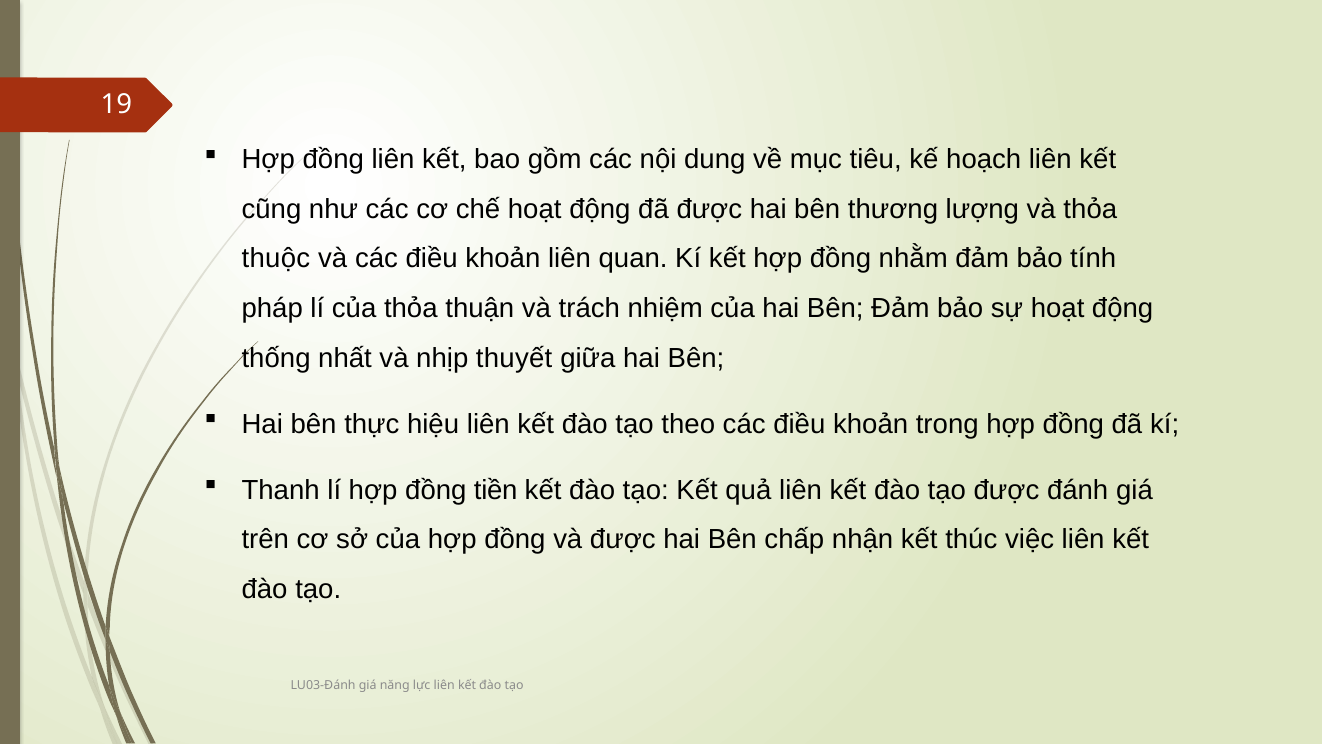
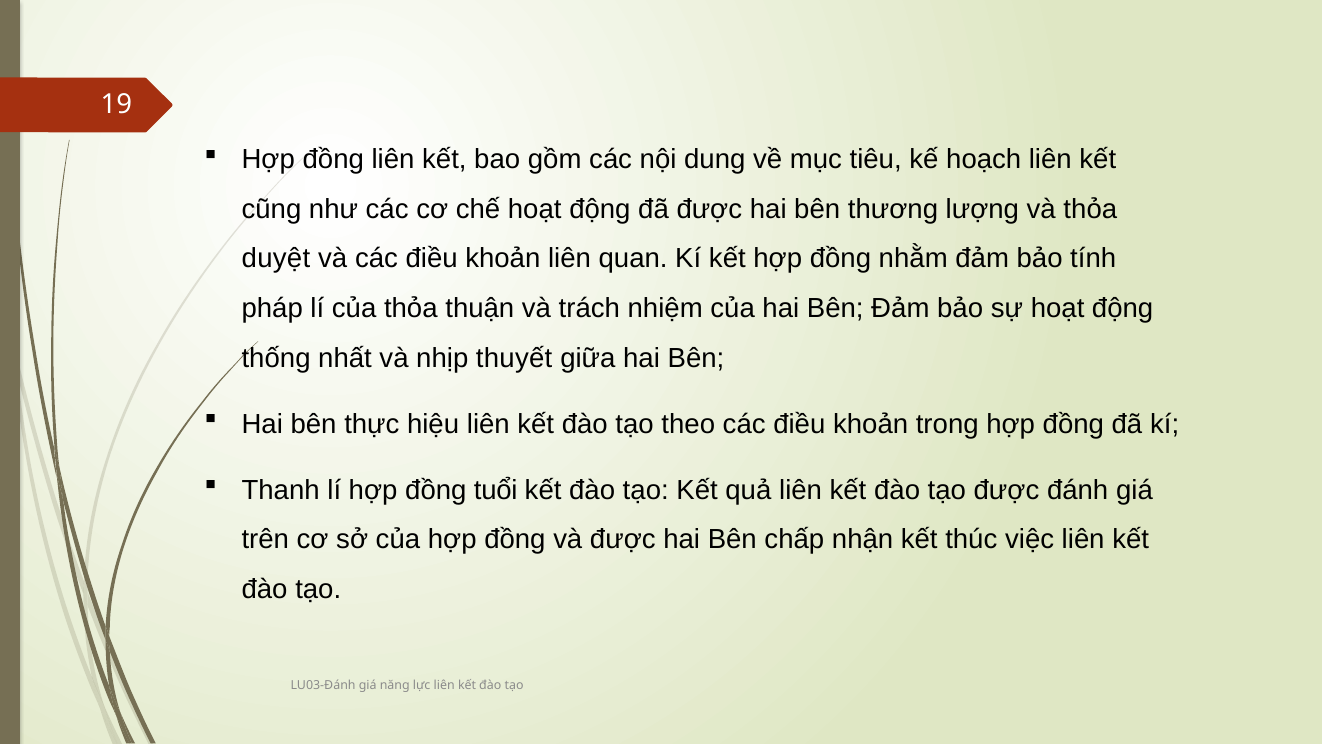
thuộc: thuộc -> duyệt
tiền: tiền -> tuổi
